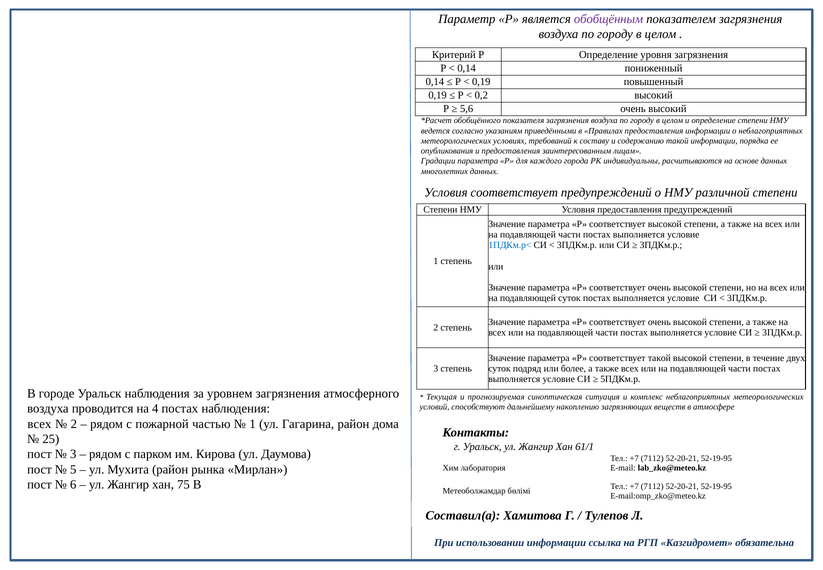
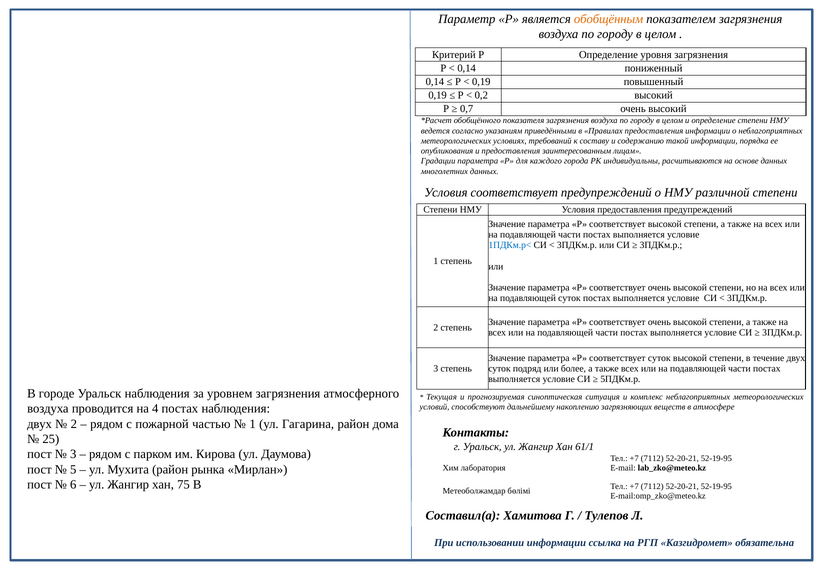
обобщённым colour: purple -> orange
5,6: 5,6 -> 0,7
соответствует такой: такой -> суток
всех at (39, 424): всех -> двух
